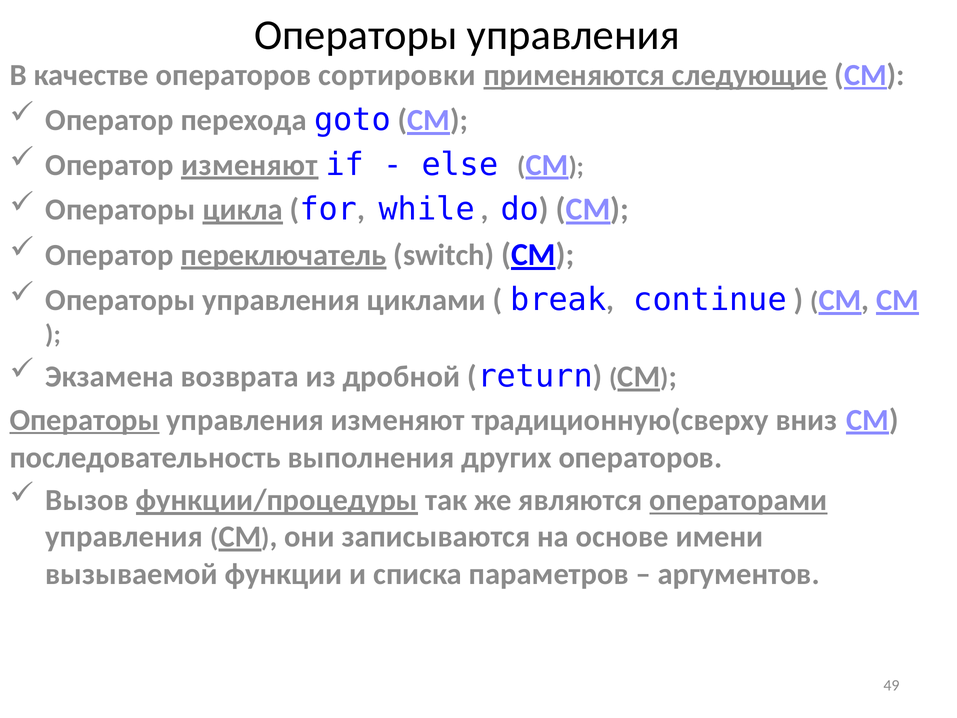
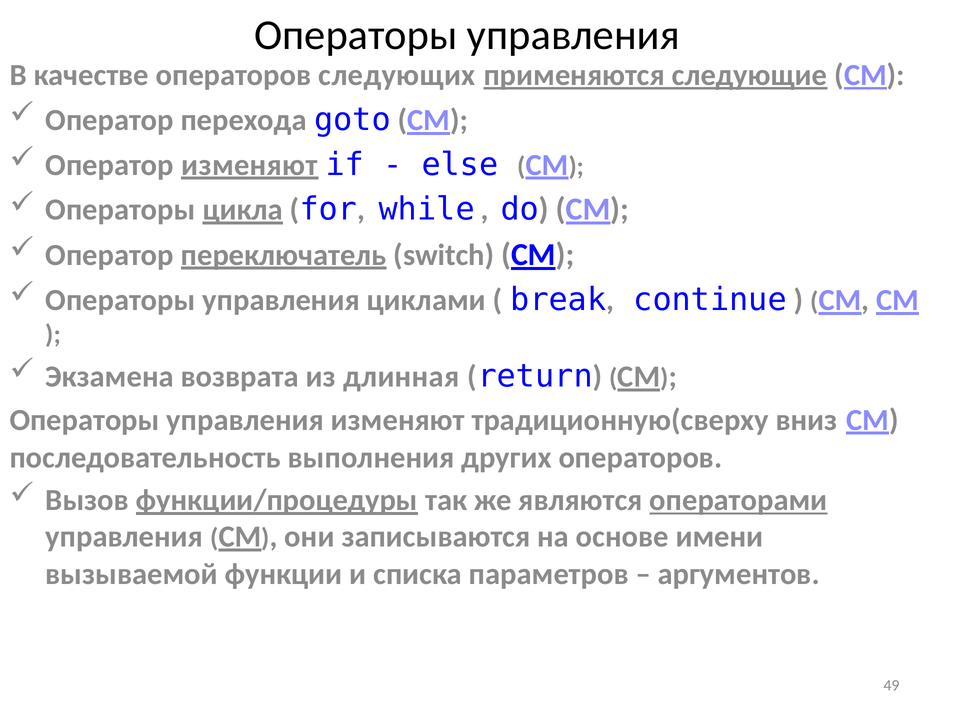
сортировки: сортировки -> следующих
дробной: дробной -> длинная
Операторы at (85, 420) underline: present -> none
